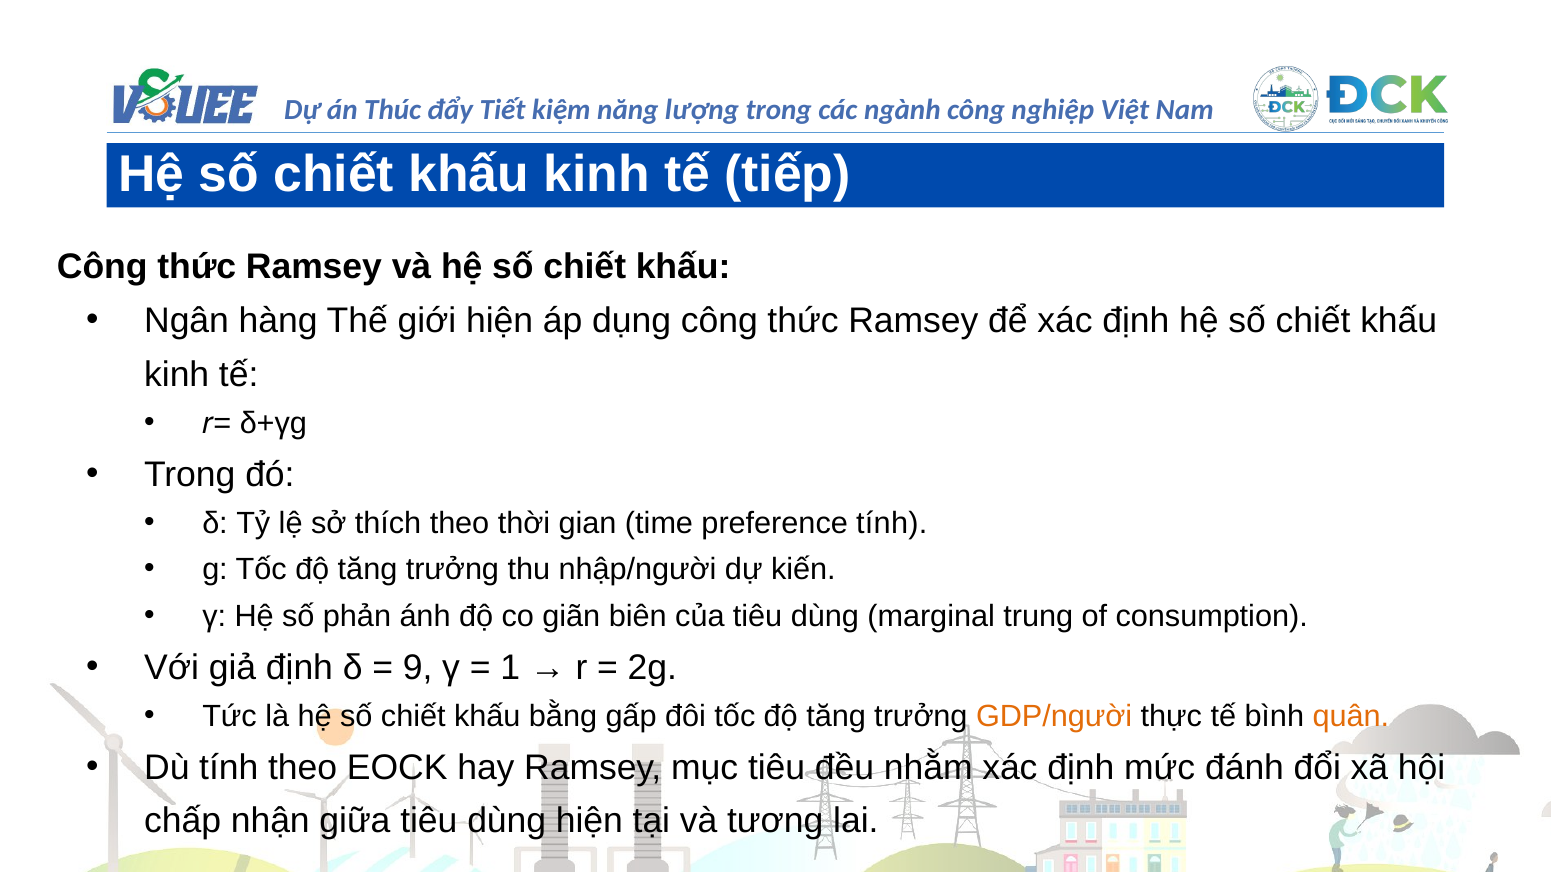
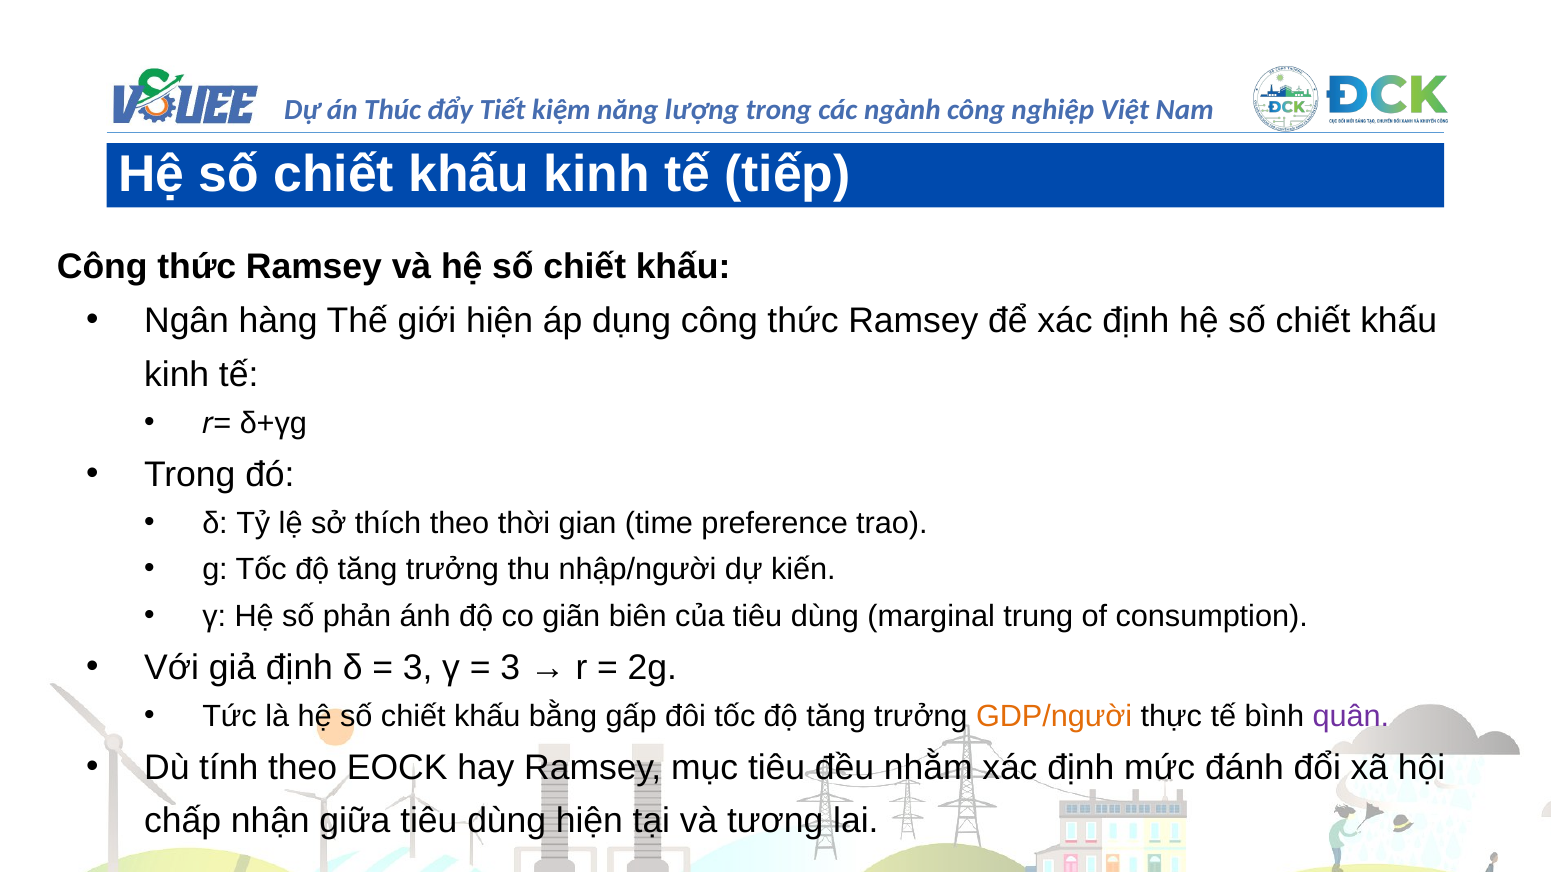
preference tính: tính -> trao
9 at (418, 668): 9 -> 3
1 at (510, 668): 1 -> 3
quân colour: orange -> purple
